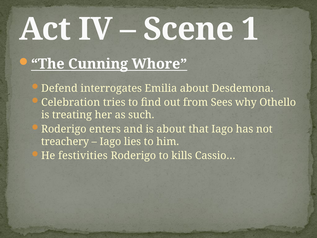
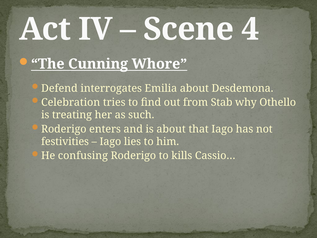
1: 1 -> 4
Sees: Sees -> Stab
treachery: treachery -> festivities
festivities: festivities -> confusing
